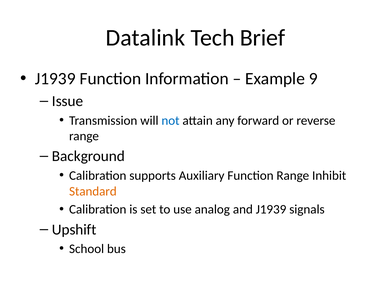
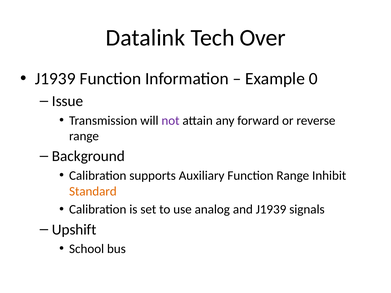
Brief: Brief -> Over
9: 9 -> 0
not colour: blue -> purple
